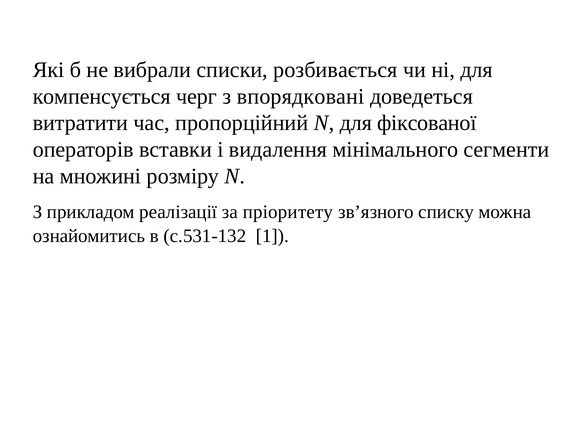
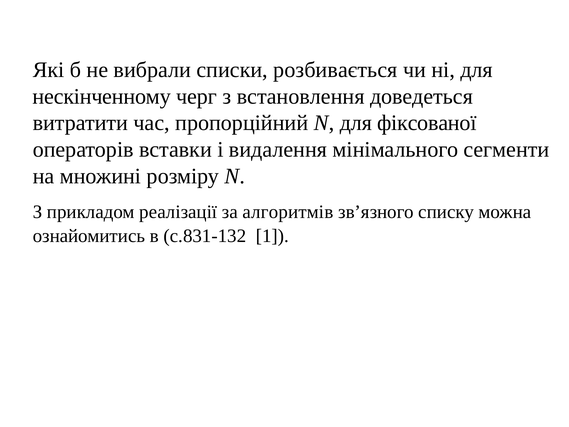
компенсується: компенсується -> нескінченному
впорядковані: впорядковані -> встановлення
пріоритету: пріоритету -> алгоритмів
с.531-132: с.531-132 -> с.831-132
